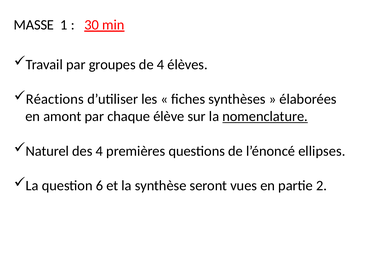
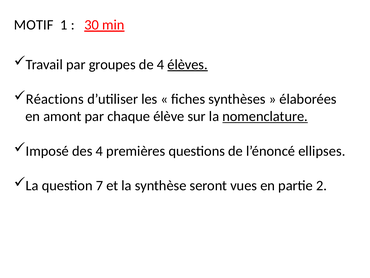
MASSE: MASSE -> MOTIF
élèves underline: none -> present
Naturel: Naturel -> Imposé
6: 6 -> 7
